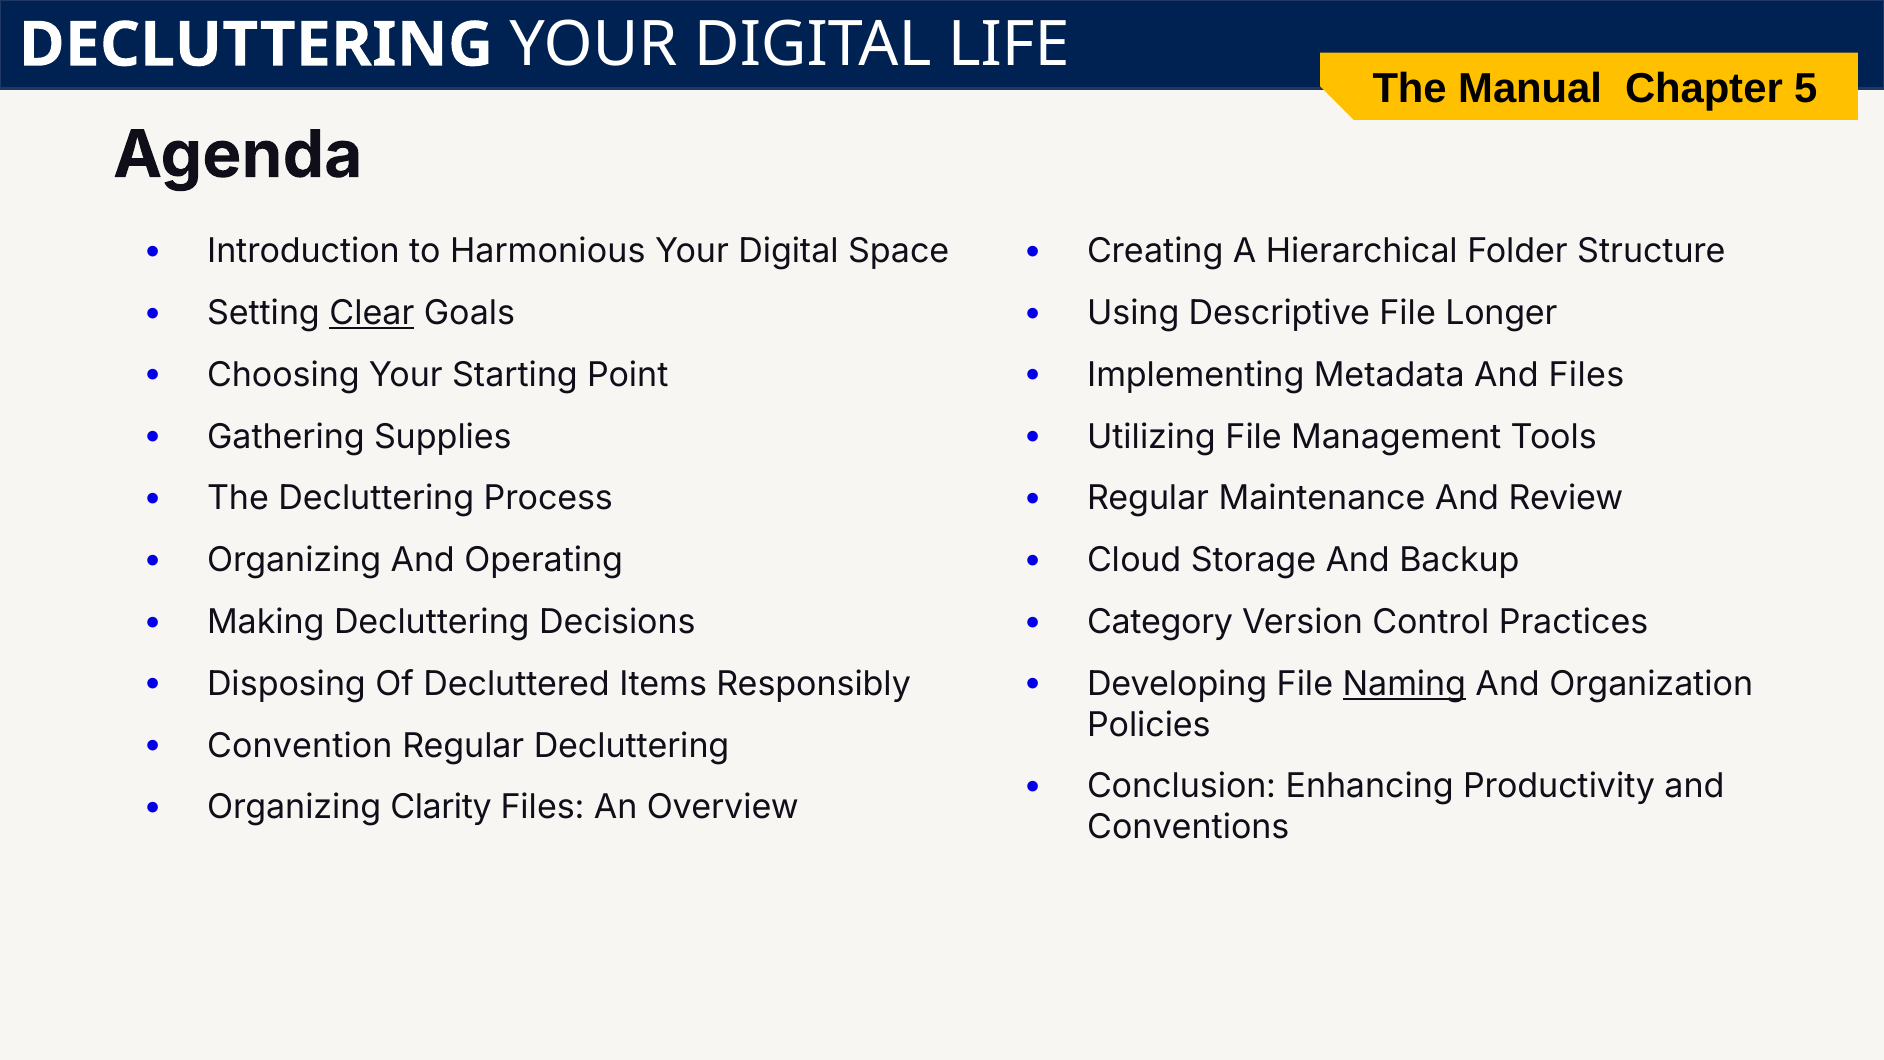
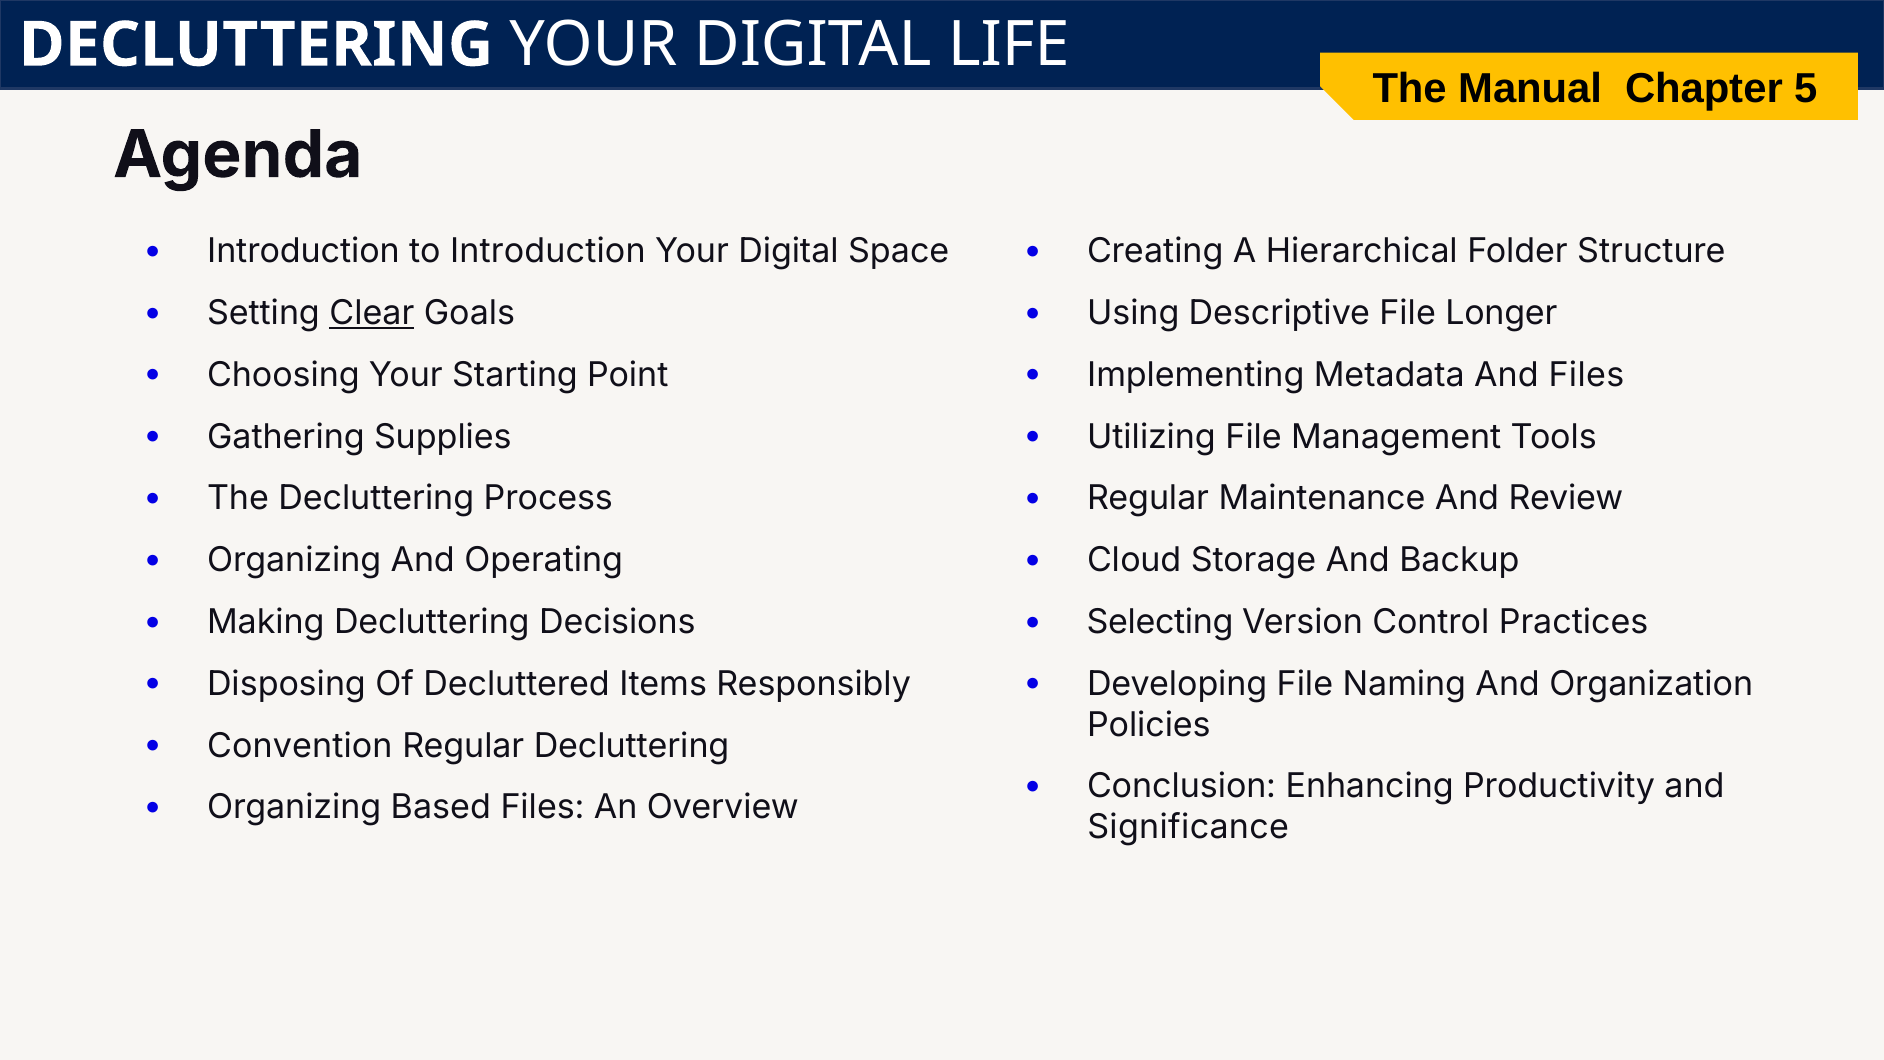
to Harmonious: Harmonious -> Introduction
Category: Category -> Selecting
Naming underline: present -> none
Clarity: Clarity -> Based
Conventions: Conventions -> Significance
